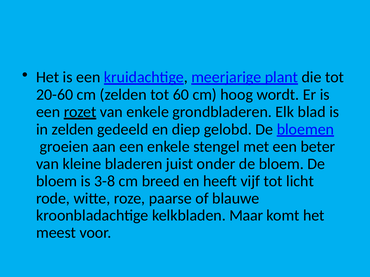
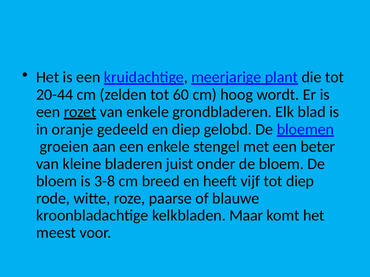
20-60: 20-60 -> 20-44
in zelden: zelden -> oranje
tot licht: licht -> diep
